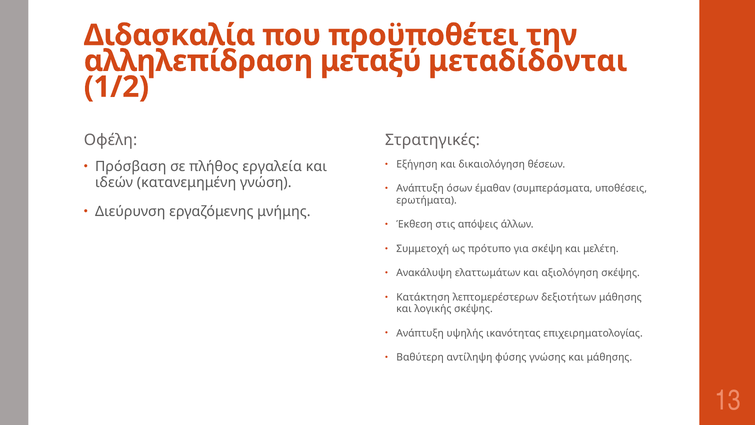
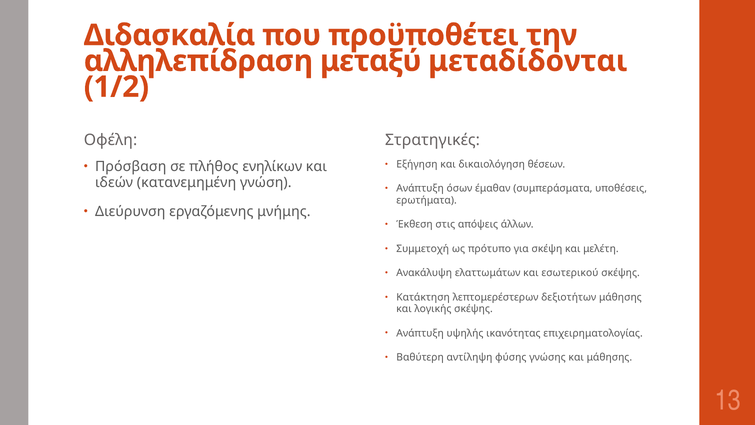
εργαλεία: εργαλεία -> ενηλίκων
αξιολόγηση: αξιολόγηση -> εσωτερικού
